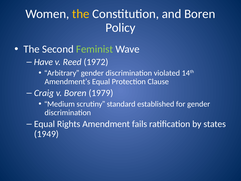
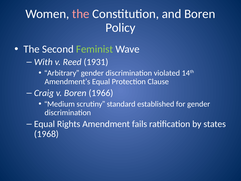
the at (81, 14) colour: yellow -> pink
Have: Have -> With
1972: 1972 -> 1931
1979: 1979 -> 1966
1949: 1949 -> 1968
